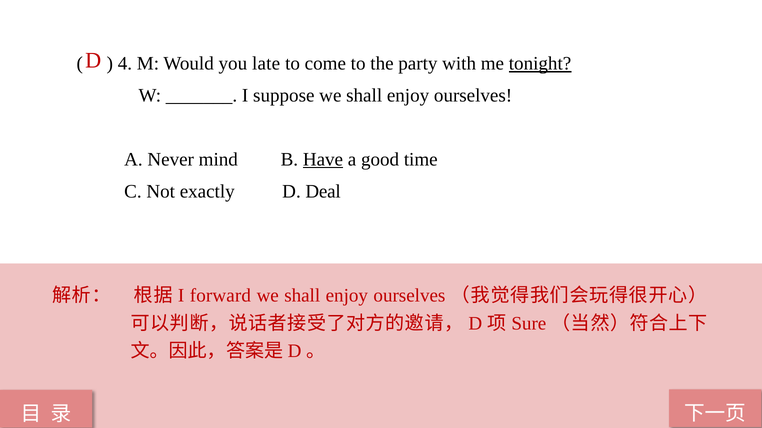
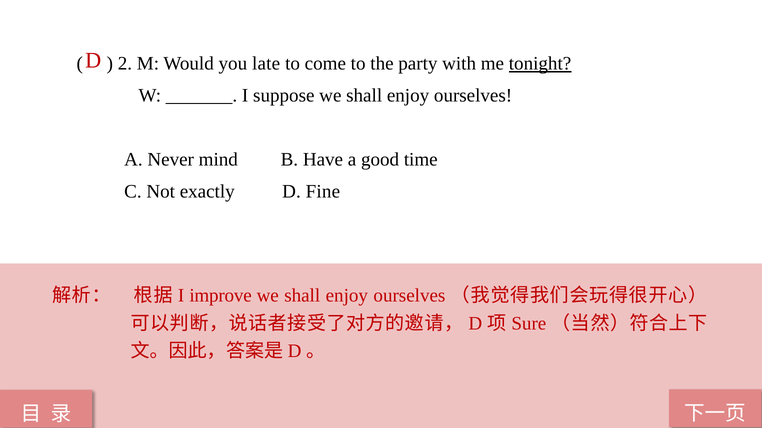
4: 4 -> 2
Have underline: present -> none
Deal: Deal -> Fine
forward: forward -> improve
